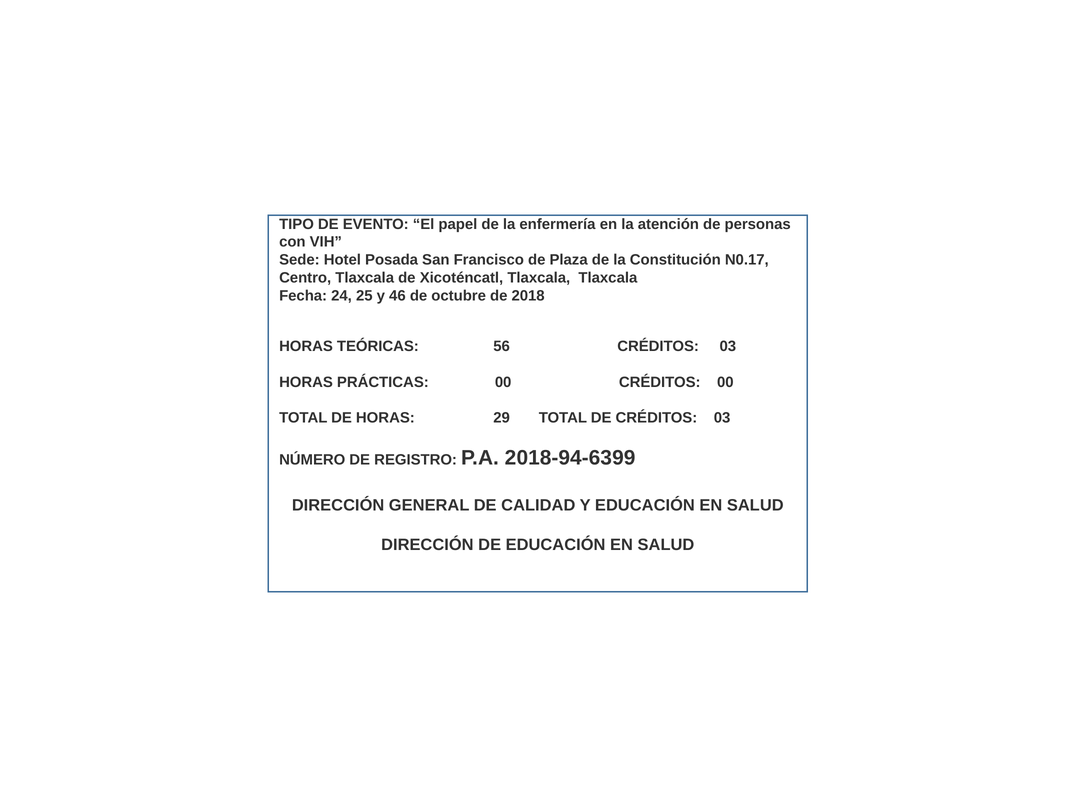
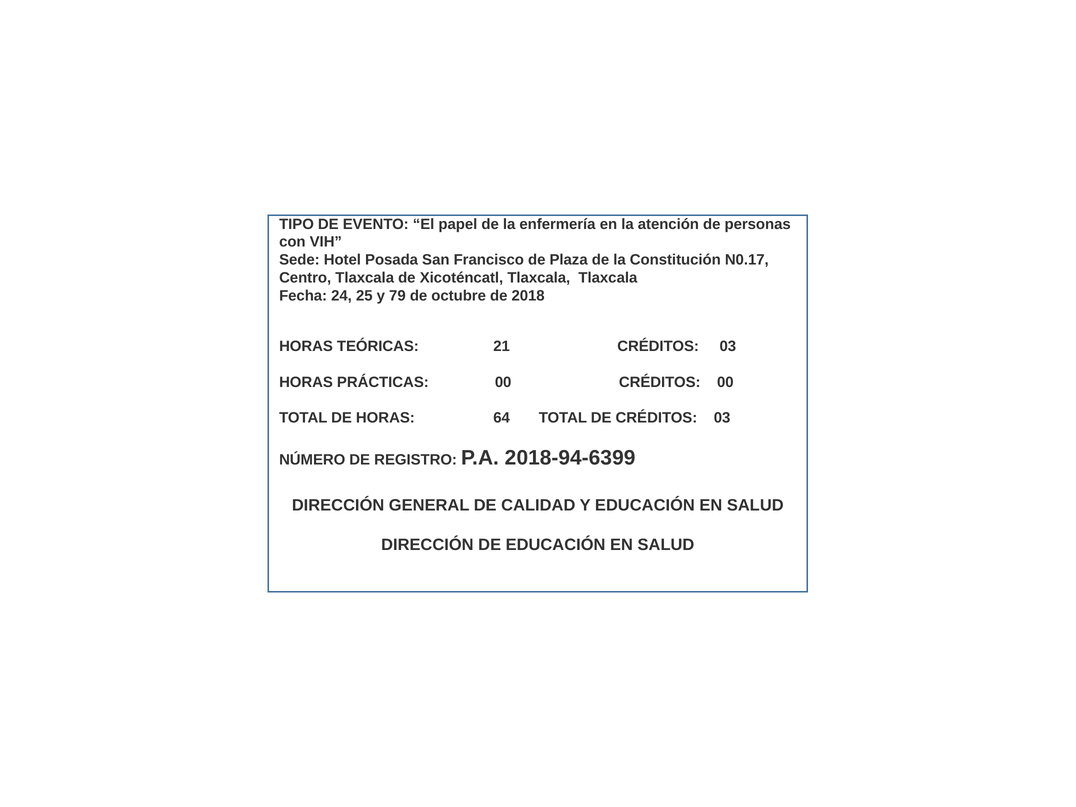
46: 46 -> 79
56: 56 -> 21
29: 29 -> 64
